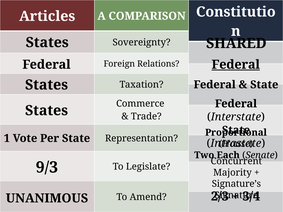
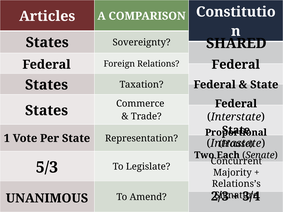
Federal at (236, 65) underline: present -> none
9/3: 9/3 -> 5/3
Signature’s: Signature’s -> Relations’s
